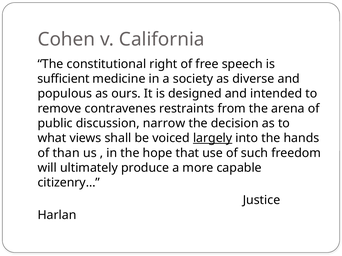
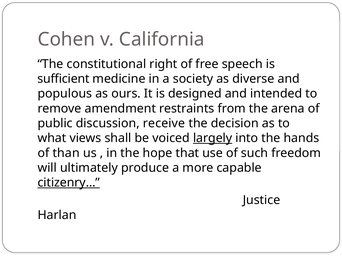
contravenes: contravenes -> amendment
narrow: narrow -> receive
citizenry… underline: none -> present
